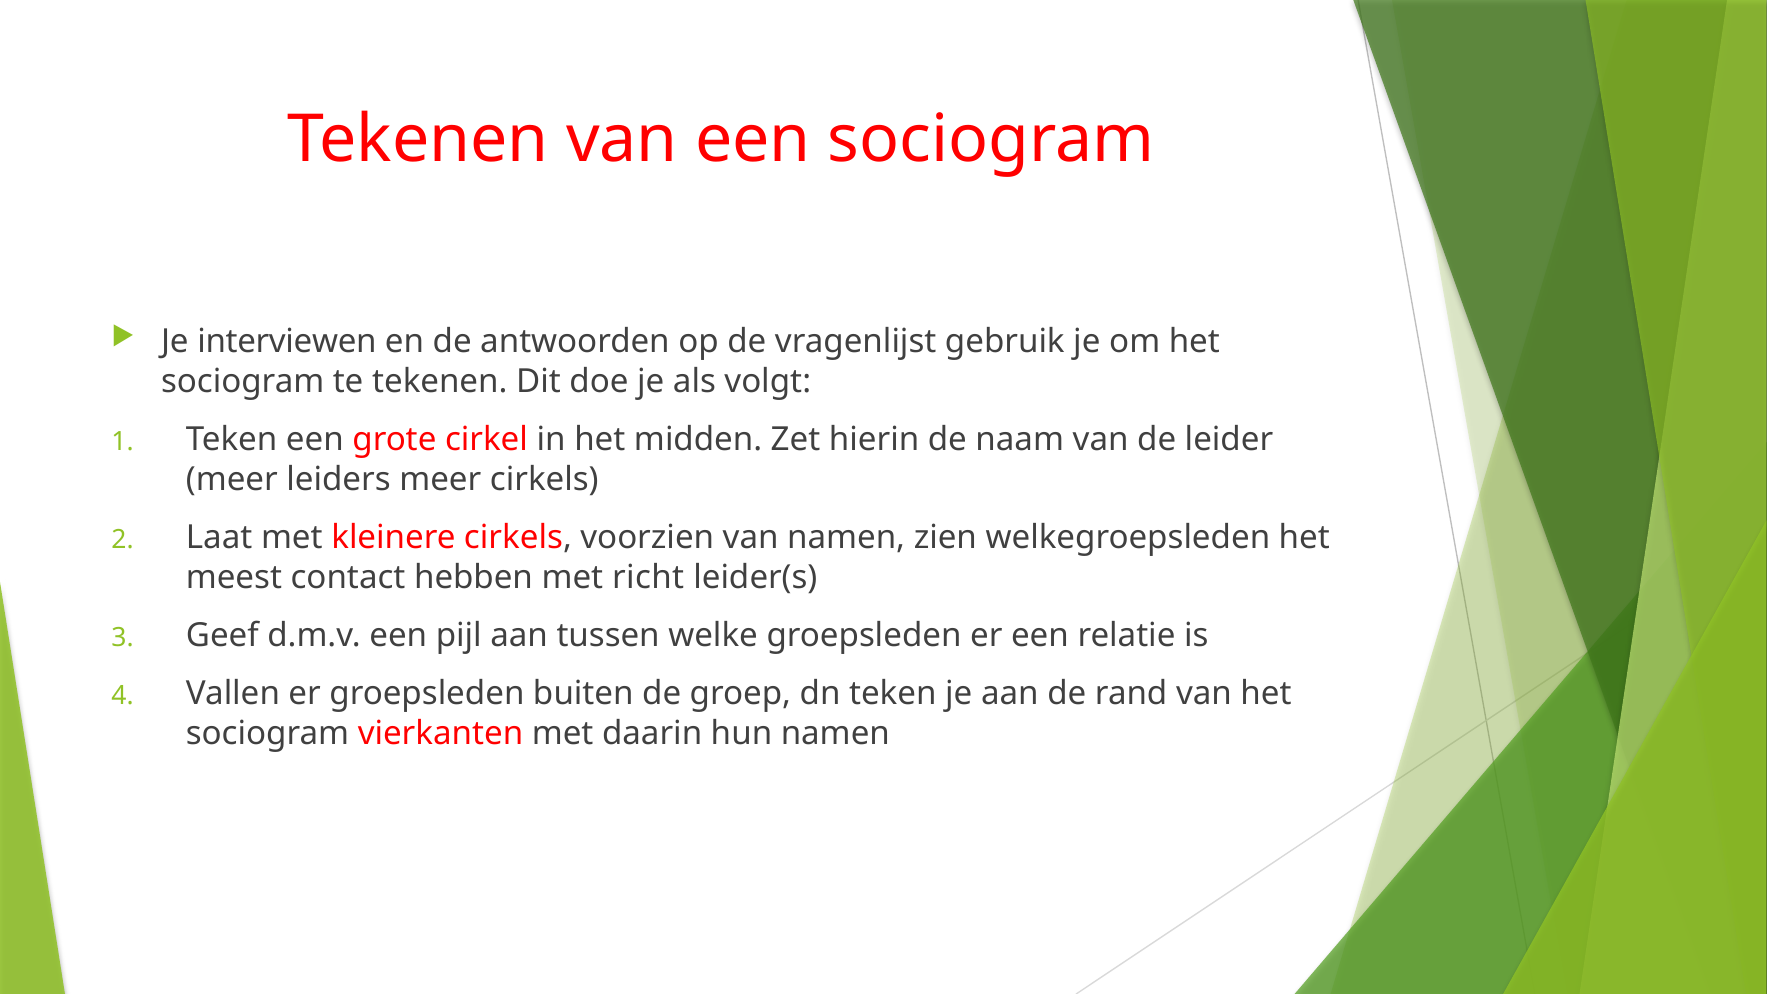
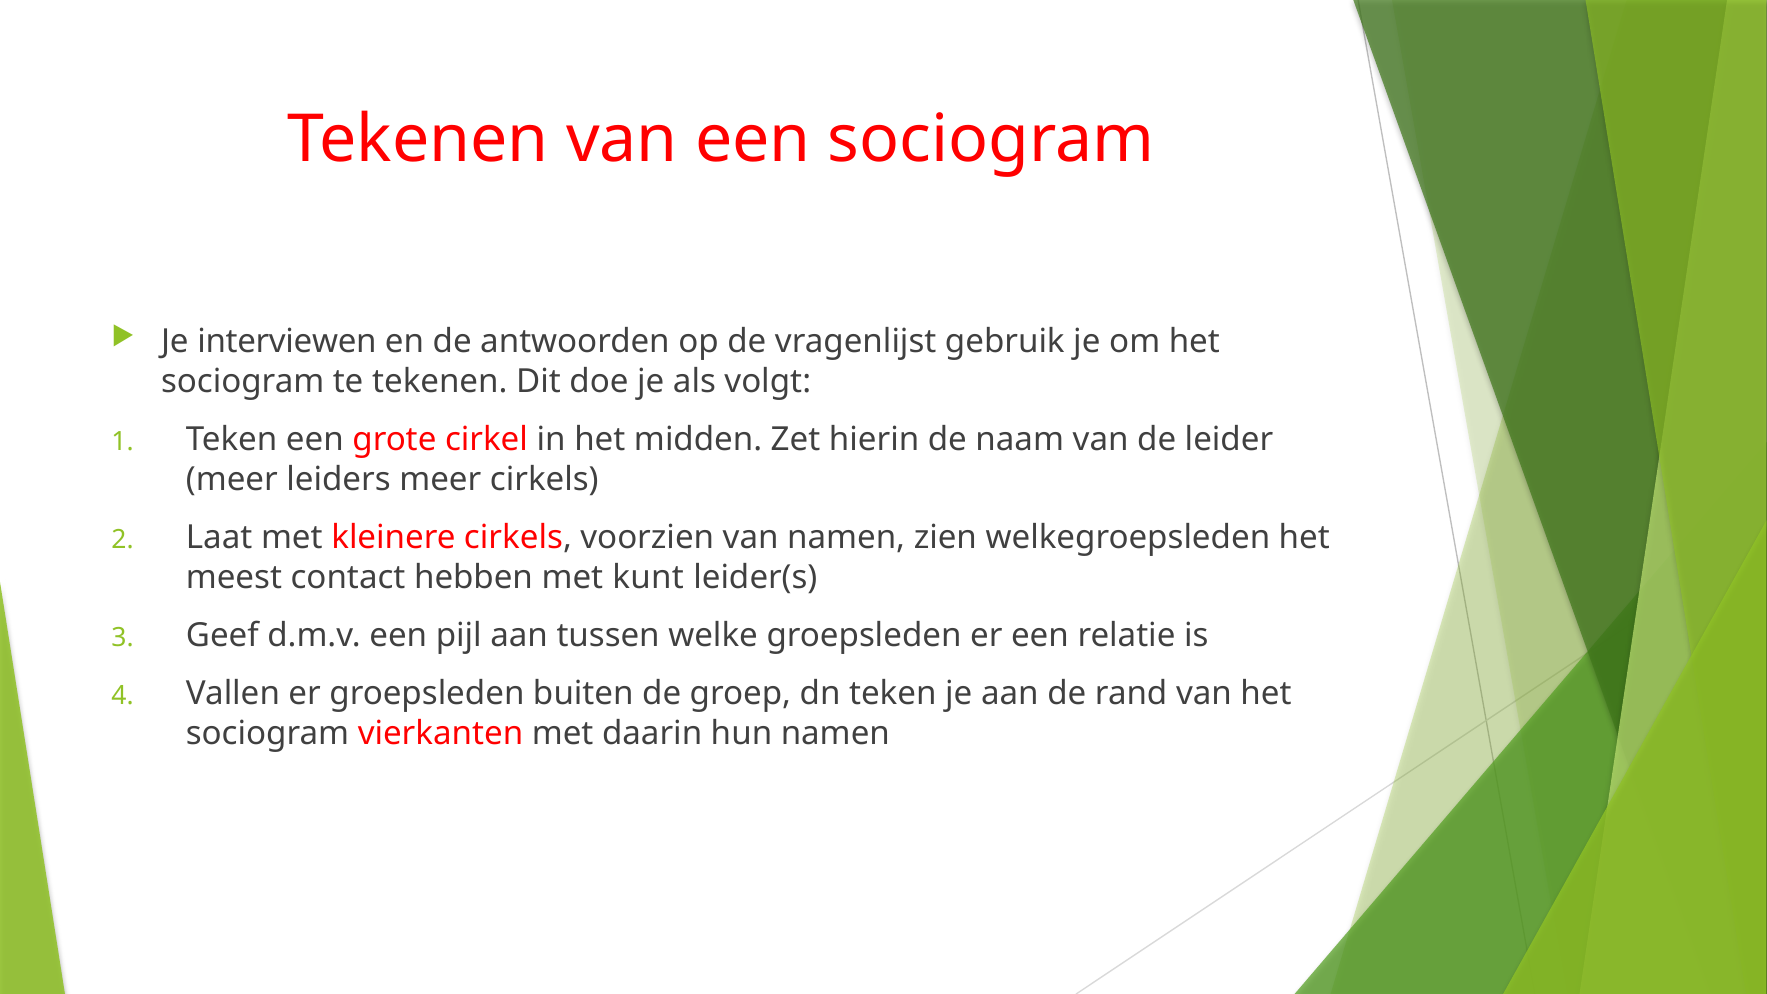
richt: richt -> kunt
